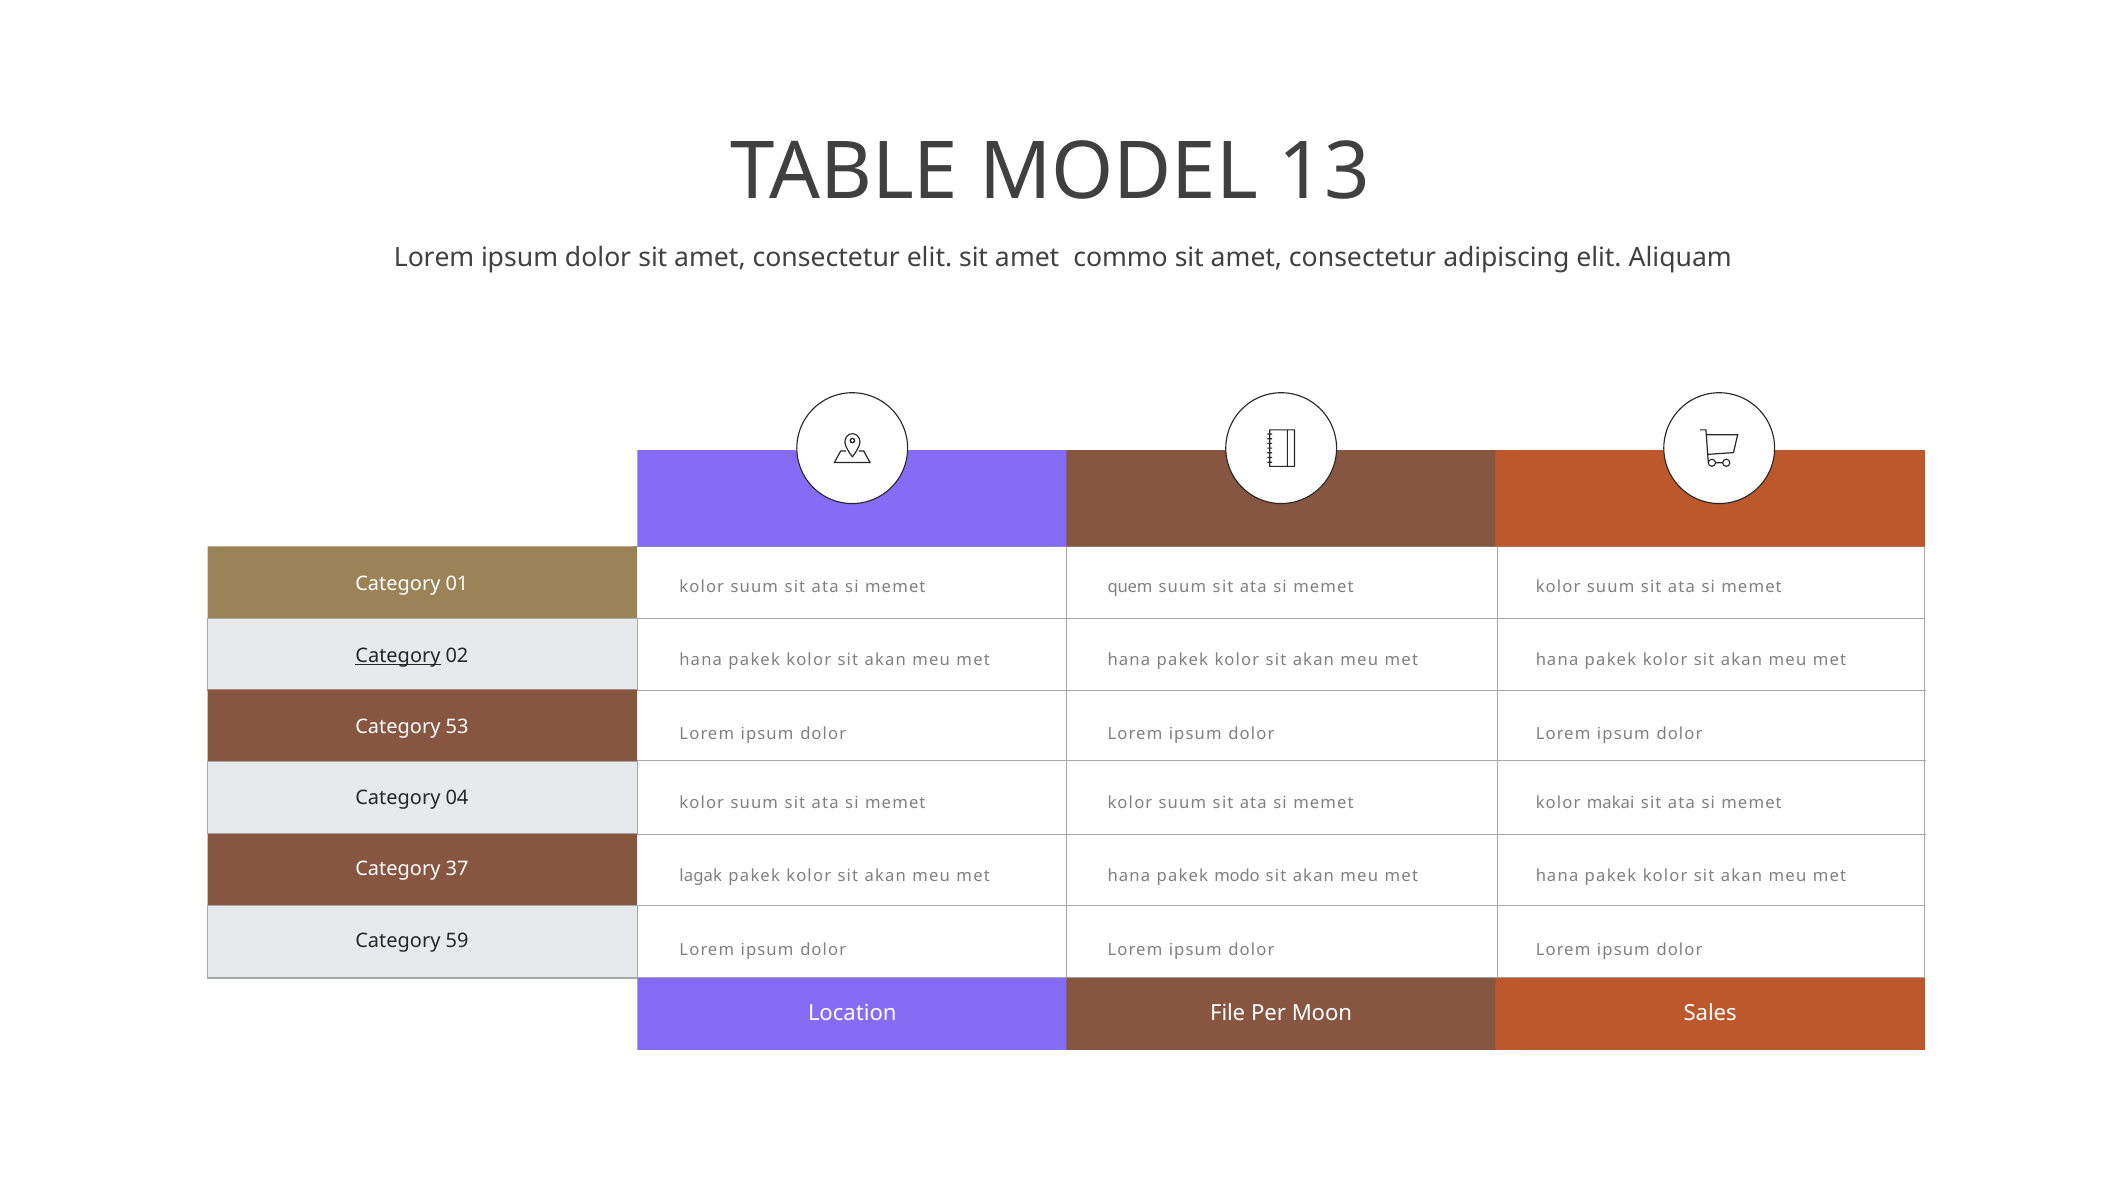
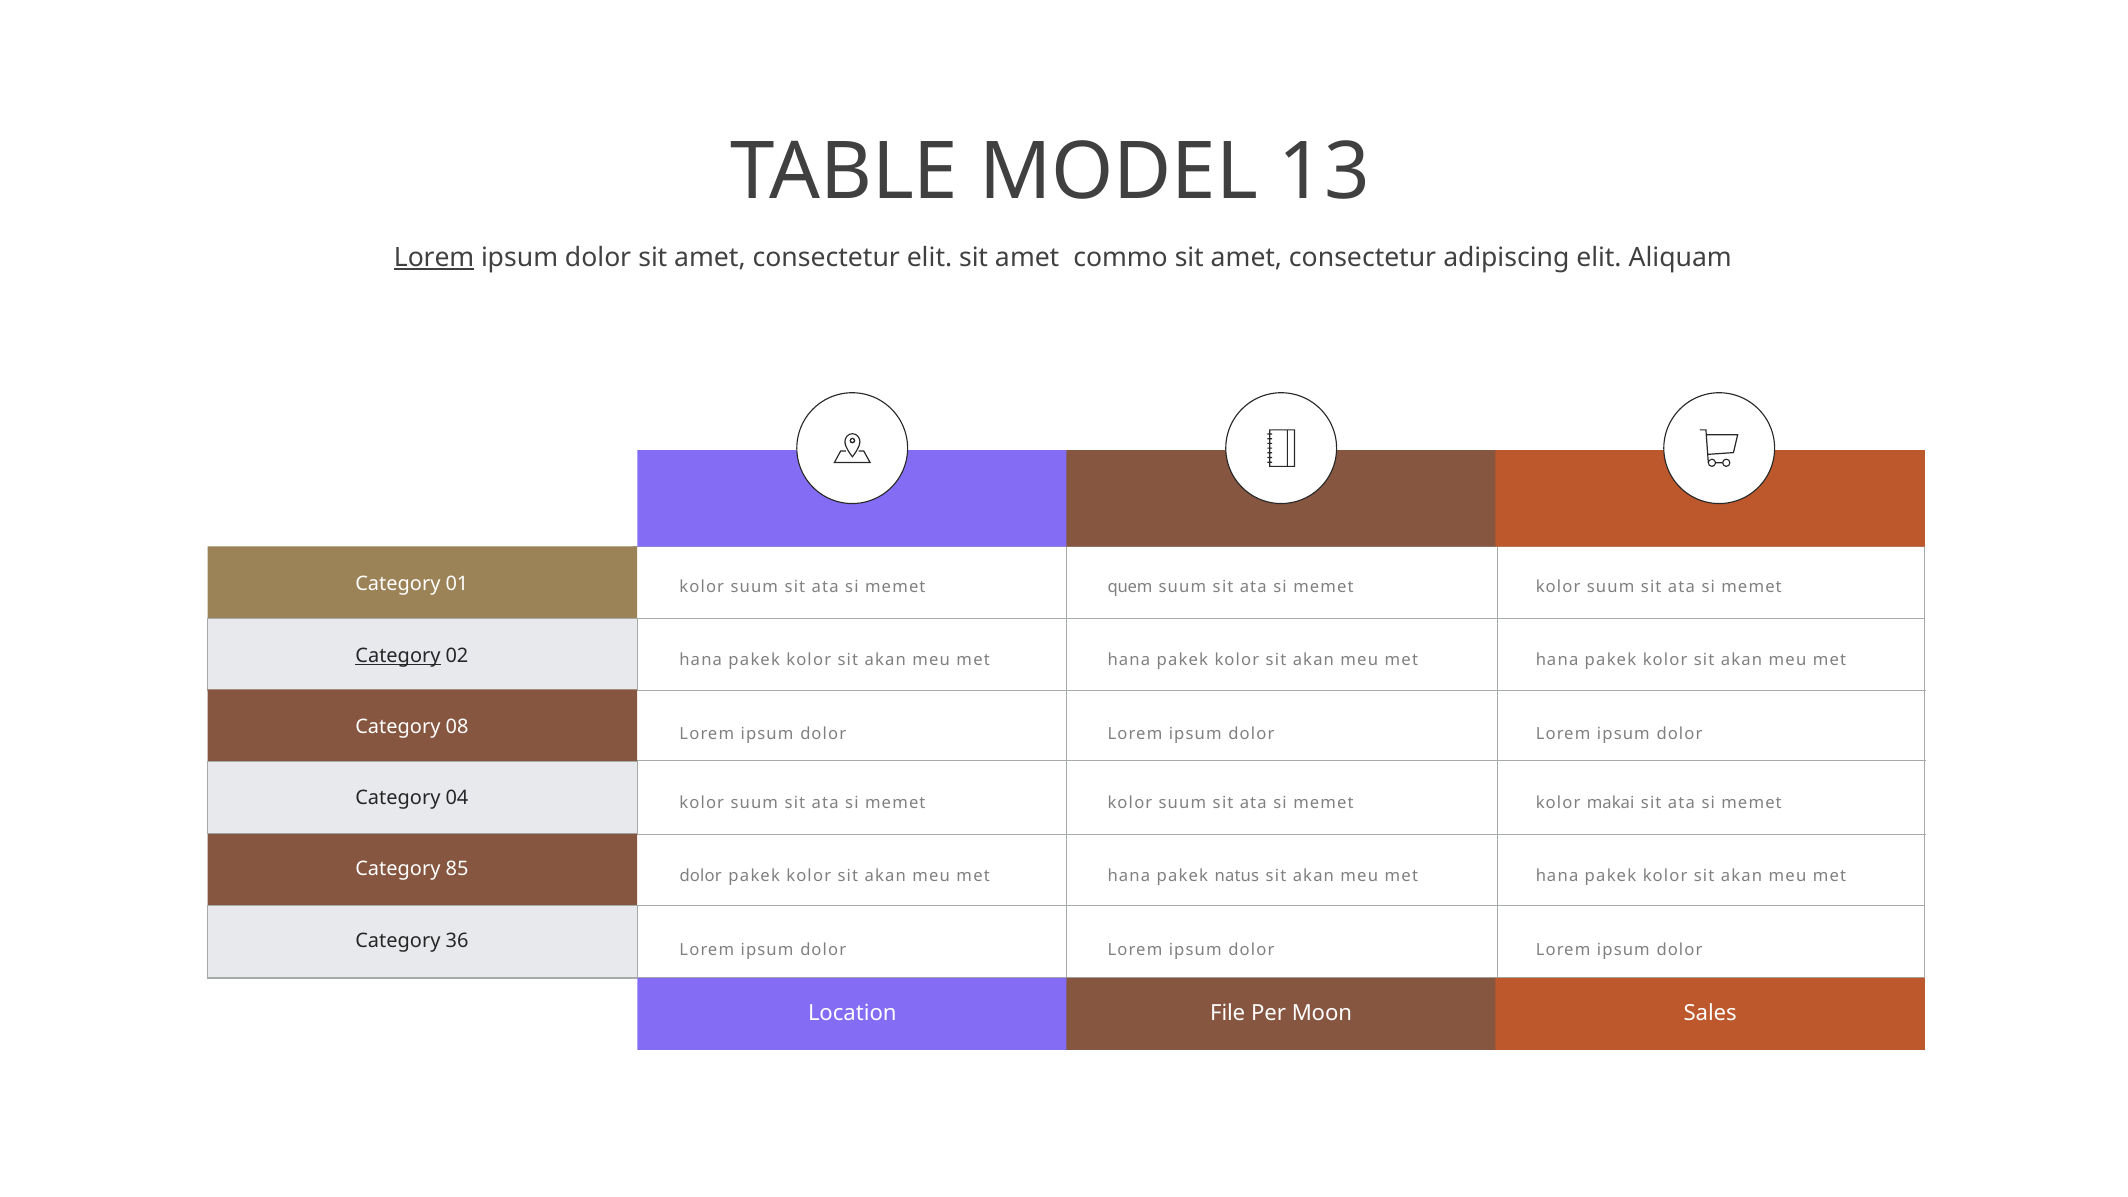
Lorem at (434, 258) underline: none -> present
53: 53 -> 08
37: 37 -> 85
lagak at (701, 876): lagak -> dolor
modo: modo -> natus
59: 59 -> 36
